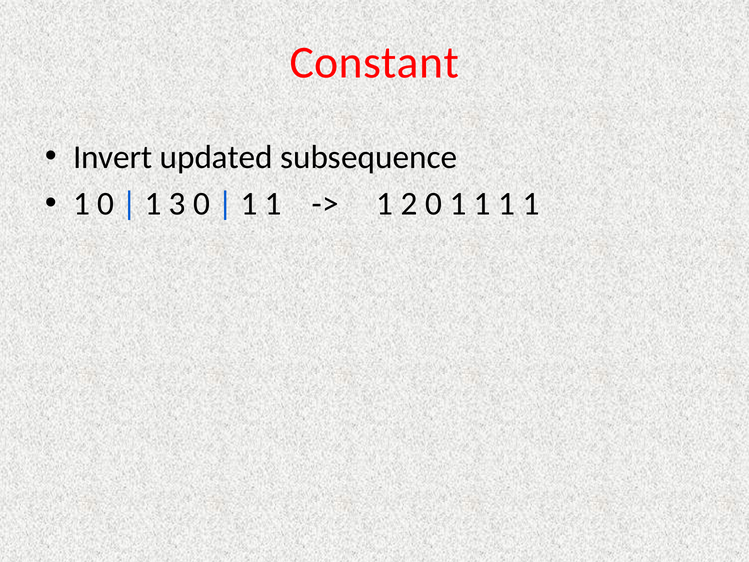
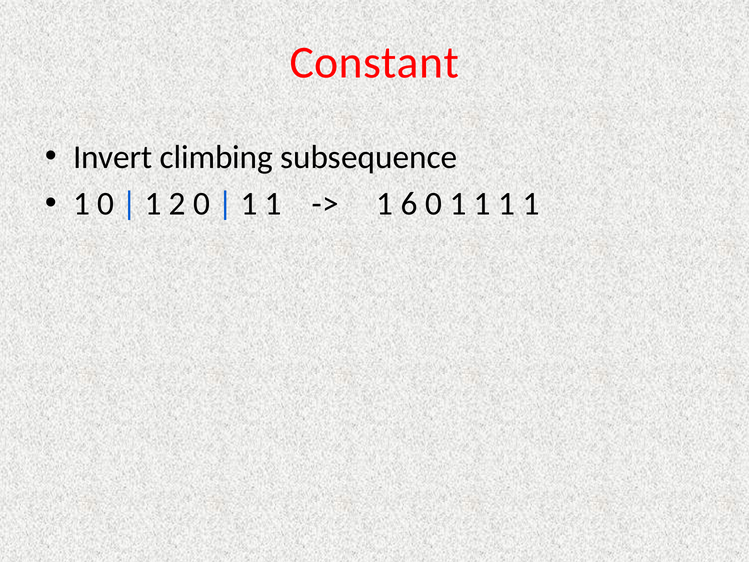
updated: updated -> climbing
3: 3 -> 2
2: 2 -> 6
